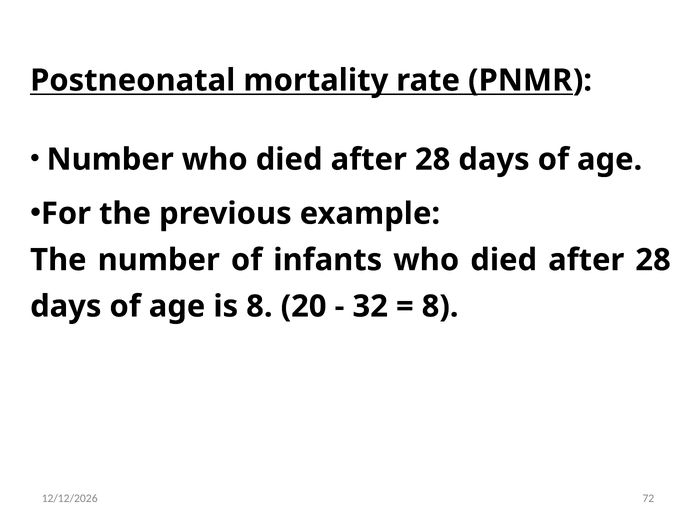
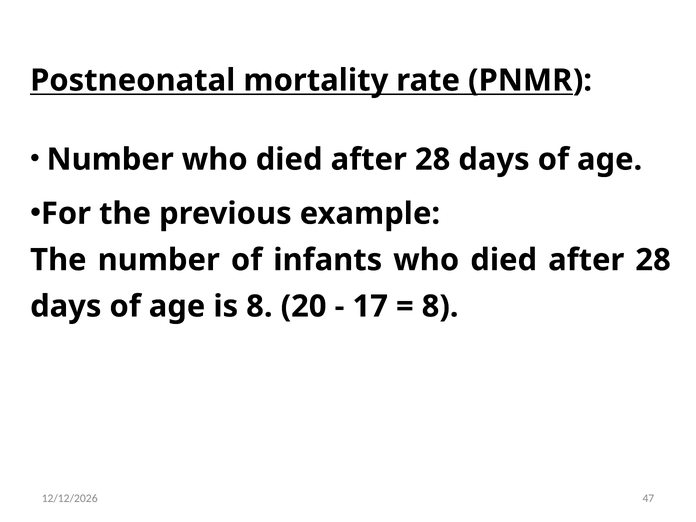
32: 32 -> 17
72: 72 -> 47
